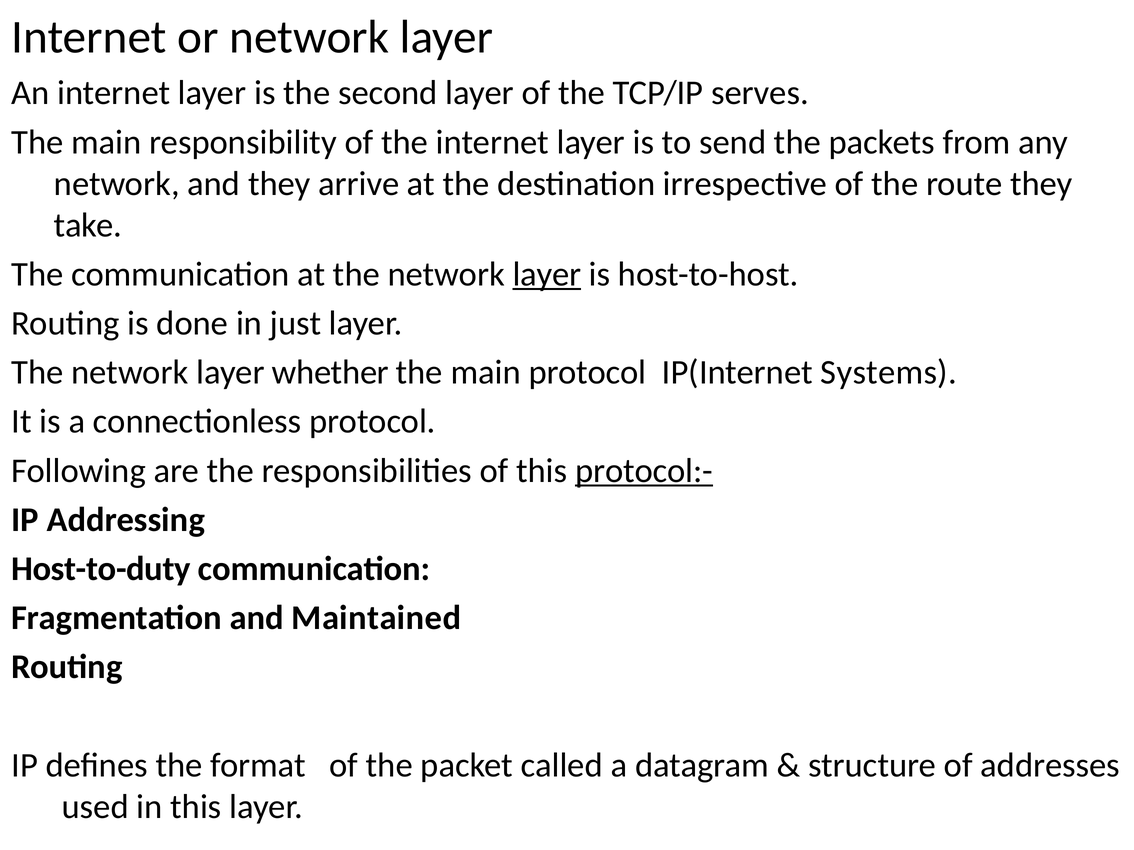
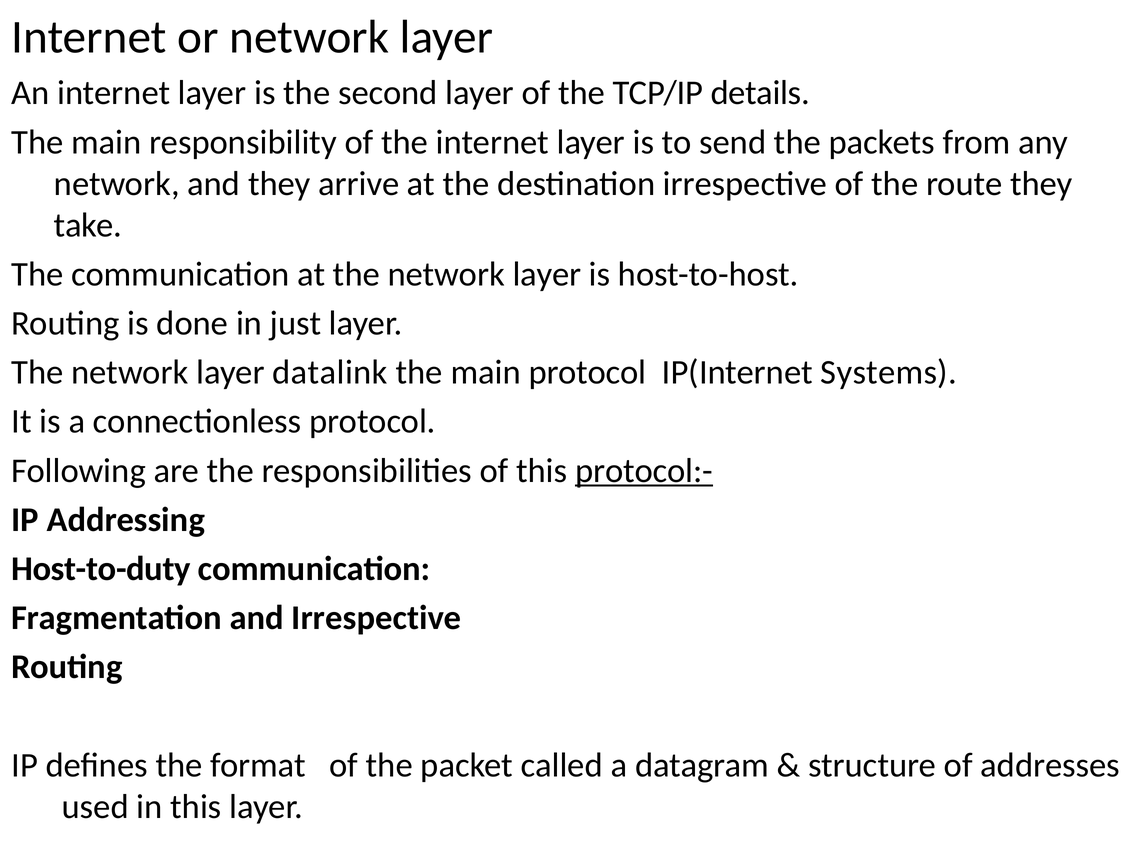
serves: serves -> details
layer at (547, 274) underline: present -> none
whether: whether -> datalink
and Maintained: Maintained -> Irrespective
